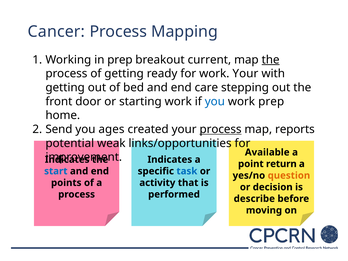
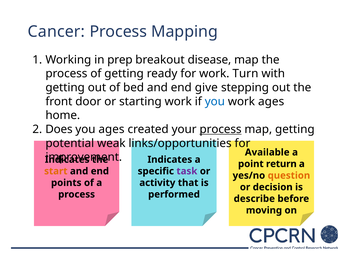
current: current -> disease
the at (271, 60) underline: present -> none
work Your: Your -> Turn
care: care -> give
work prep: prep -> ages
Send: Send -> Does
map reports: reports -> getting
start colour: blue -> orange
task colour: blue -> purple
